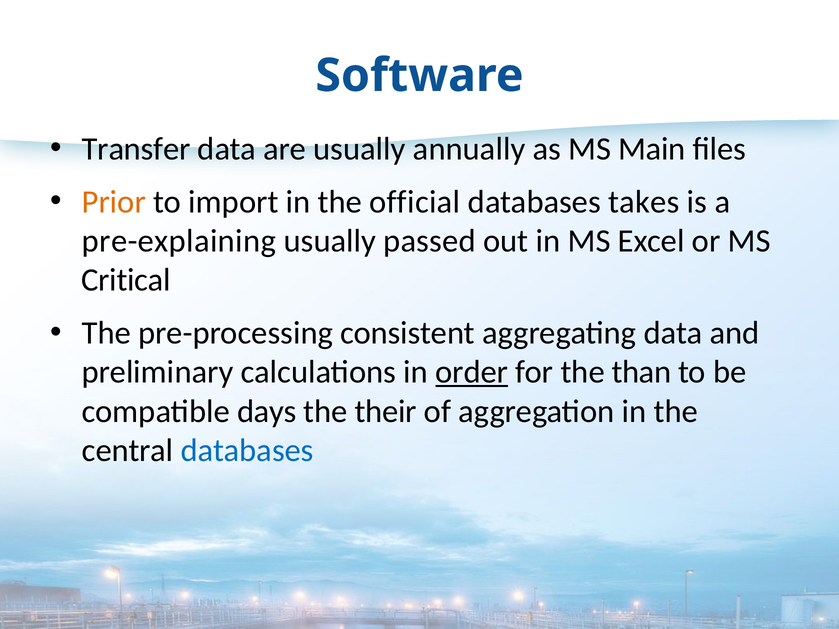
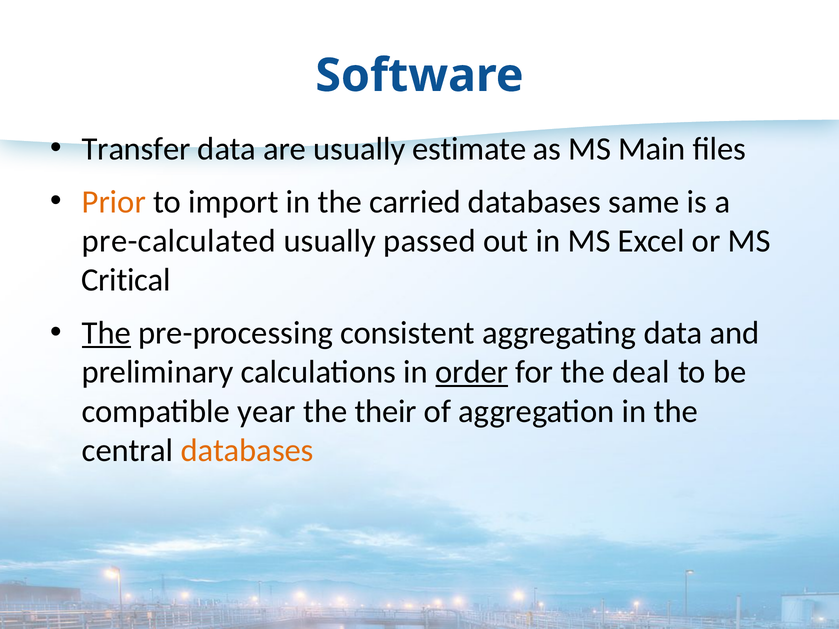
annually: annually -> estimate
official: official -> carried
takes: takes -> same
pre-explaining: pre-explaining -> pre-calculated
The at (106, 333) underline: none -> present
than: than -> deal
days: days -> year
databases at (247, 450) colour: blue -> orange
